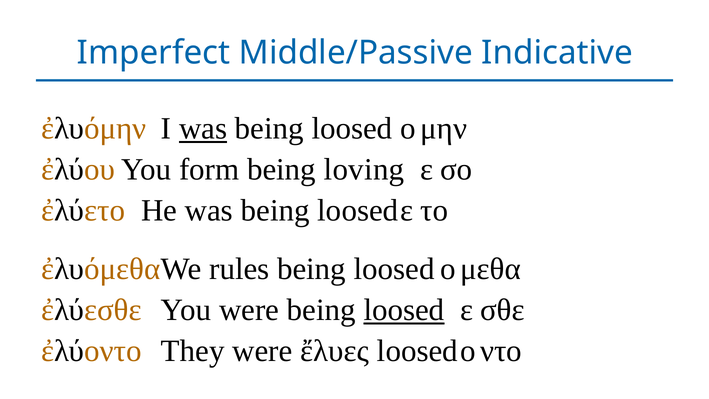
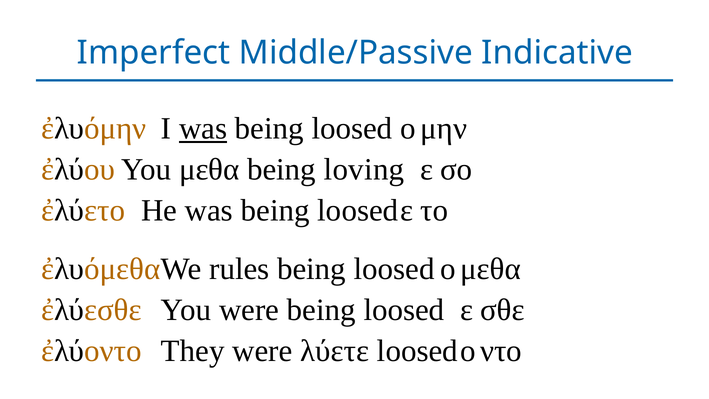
form: form -> μεθα
loosed at (404, 310) underline: present -> none
ἔλυες: ἔλυες -> λύετε
